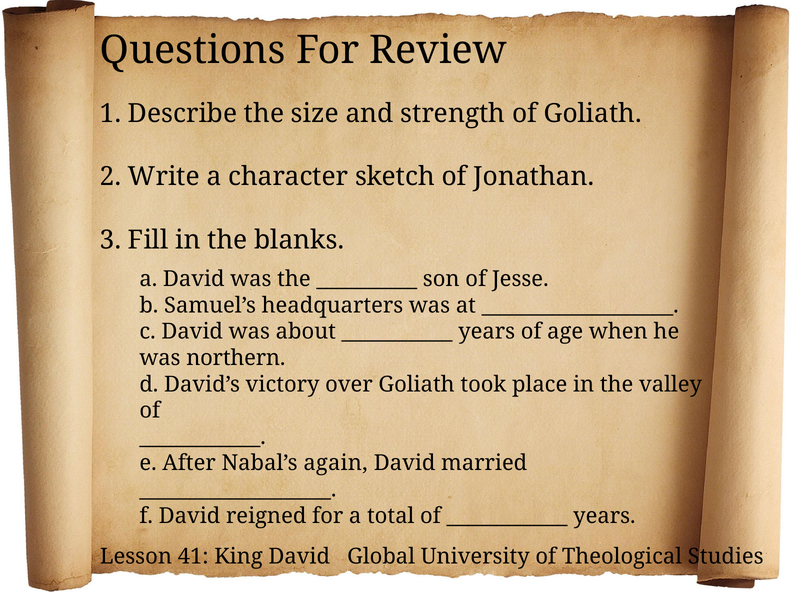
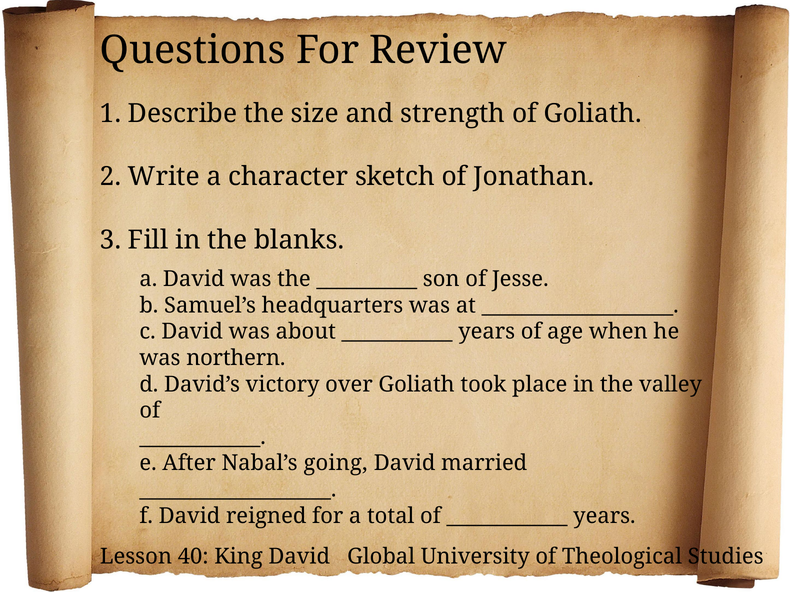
again: again -> going
41: 41 -> 40
